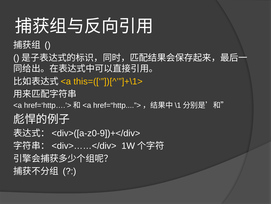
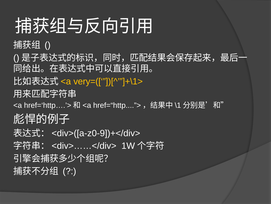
this=([‘”])[^’”]+\1>: this=([‘”])[^’”]+\1> -> very=([‘”])[^’”]+\1>
